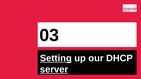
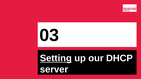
server underline: present -> none
